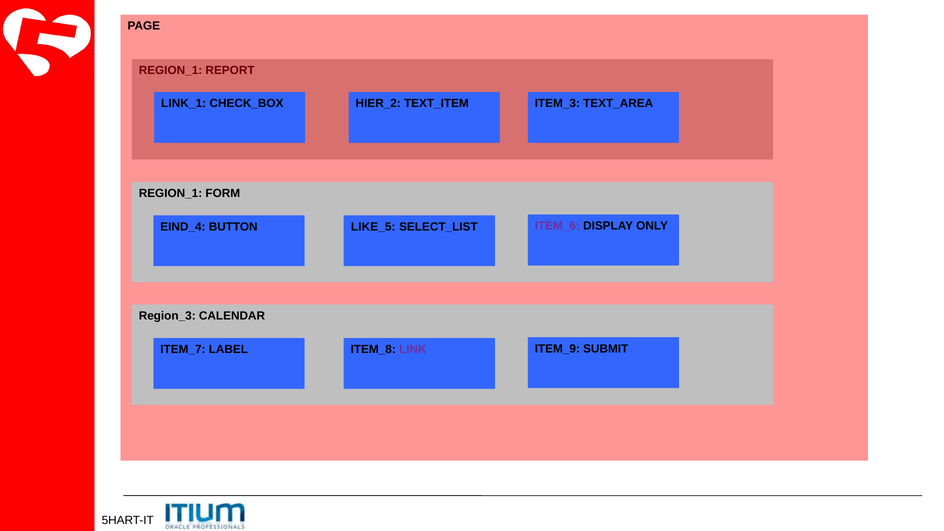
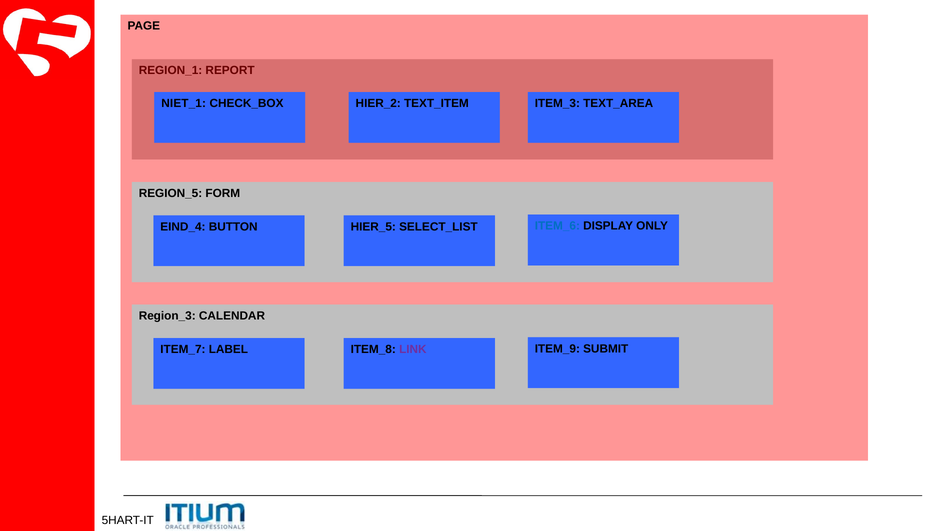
LINK_1: LINK_1 -> NIET_1
REGION_1 at (170, 193): REGION_1 -> REGION_5
LIKE_5: LIKE_5 -> HIER_5
ITEM_6 colour: purple -> blue
